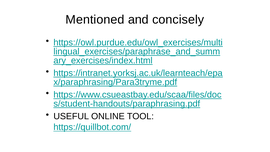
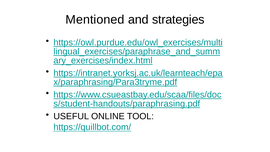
concisely: concisely -> strategies
